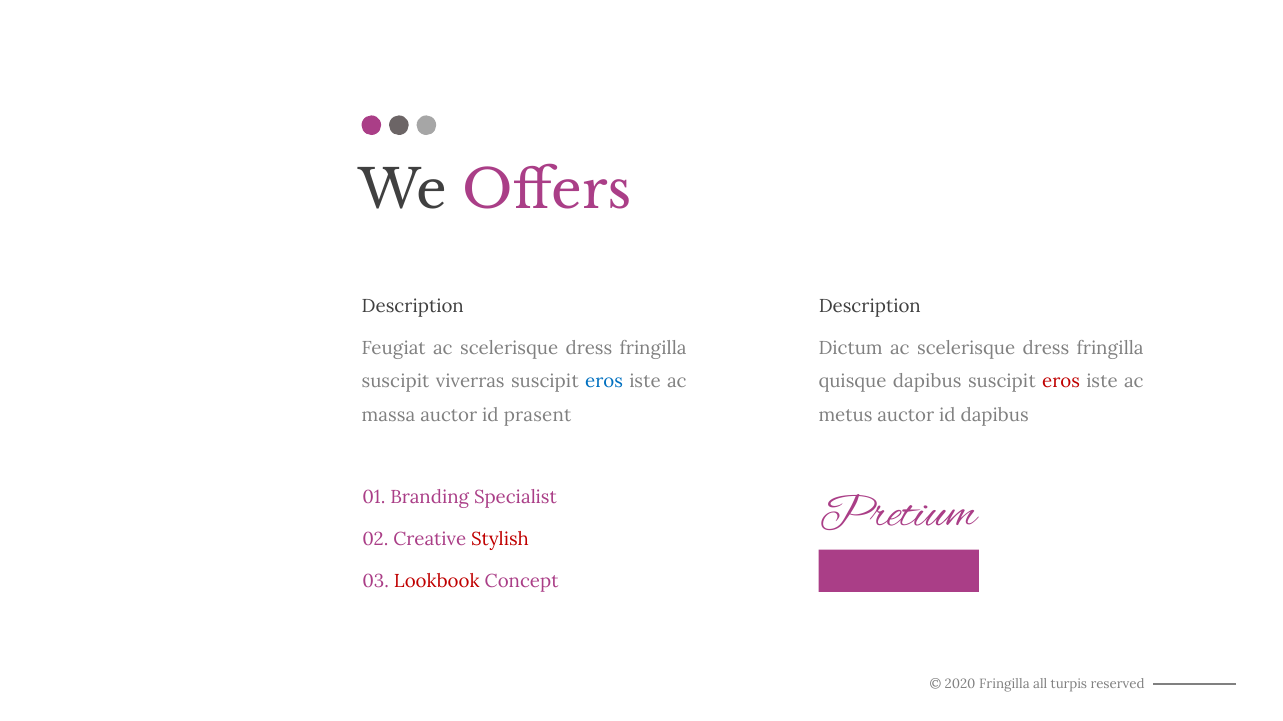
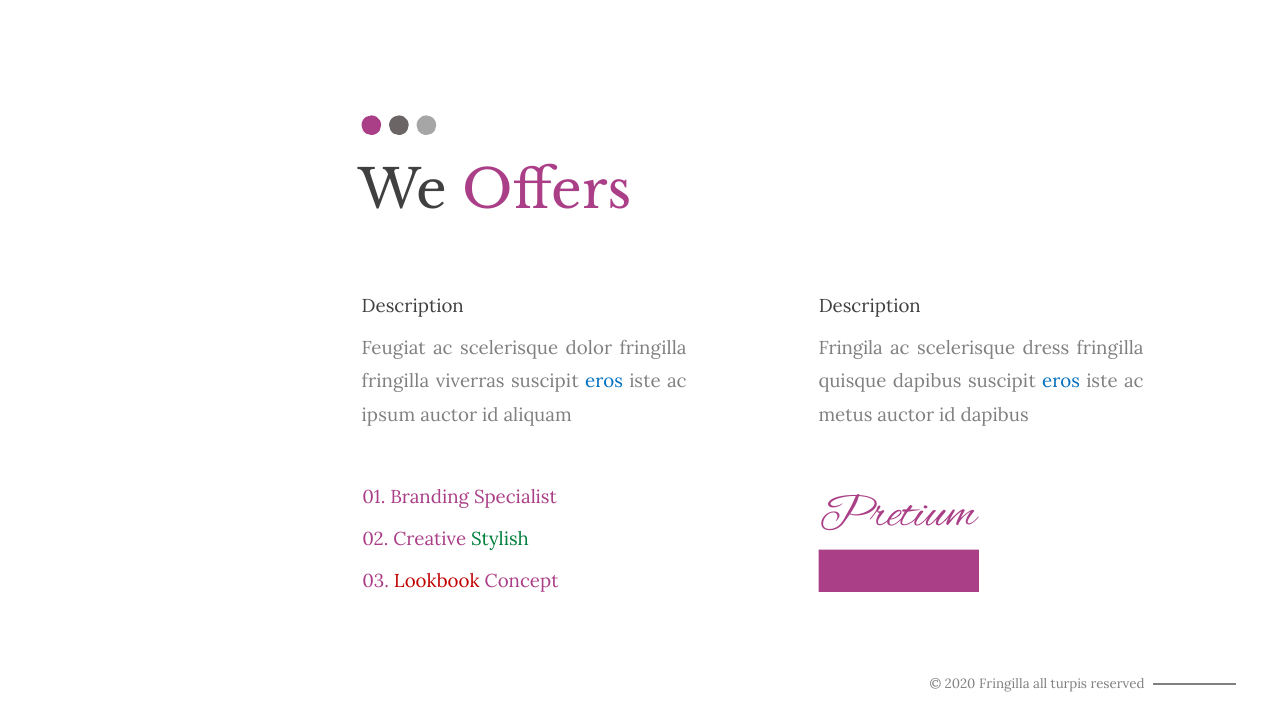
Feugiat ac scelerisque dress: dress -> dolor
Dictum: Dictum -> Fringila
suscipit at (395, 382): suscipit -> fringilla
eros at (1061, 382) colour: red -> blue
massa: massa -> ipsum
prasent: prasent -> aliquam
Stylish colour: red -> green
